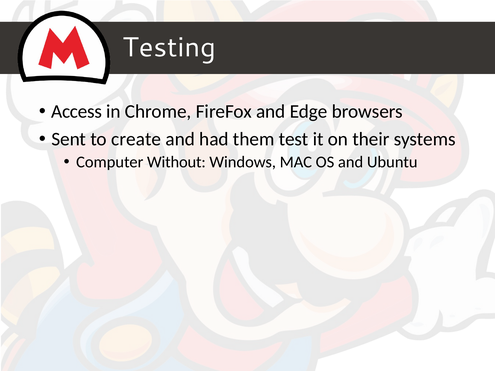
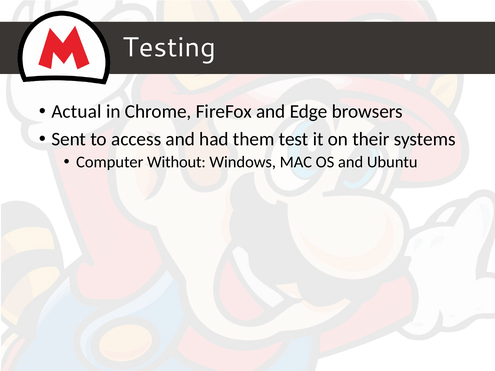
Access: Access -> Actual
create: create -> access
